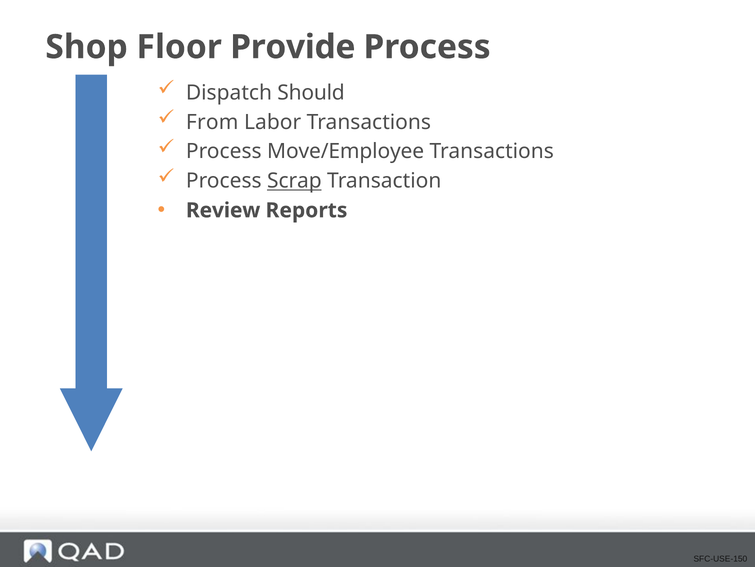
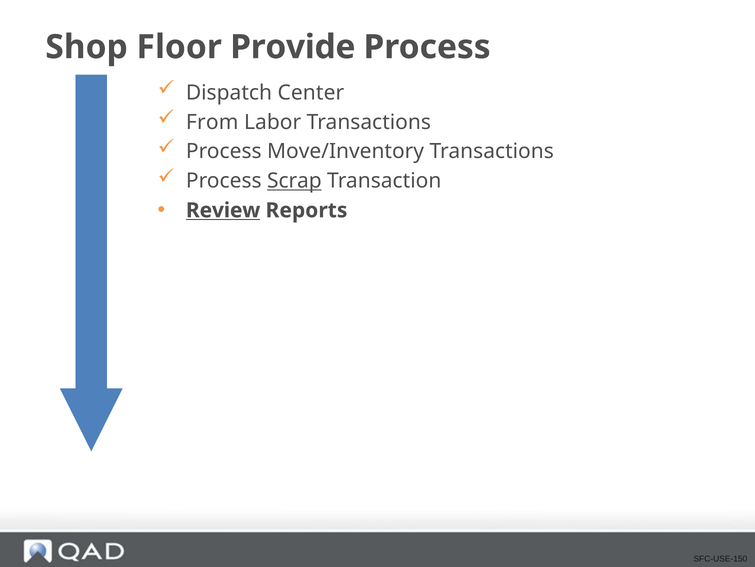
Should: Should -> Center
Move/Employee: Move/Employee -> Move/Inventory
Review underline: none -> present
